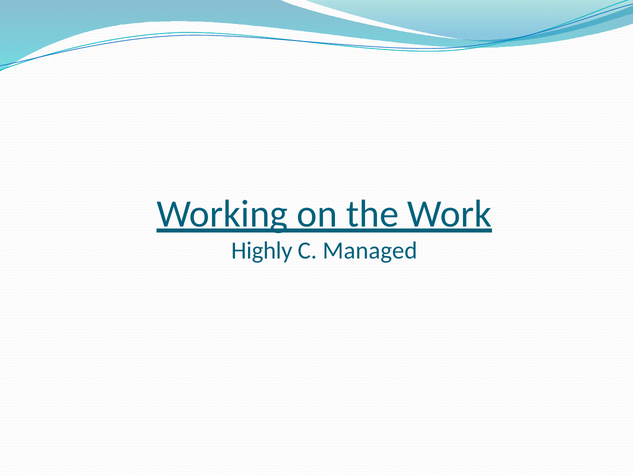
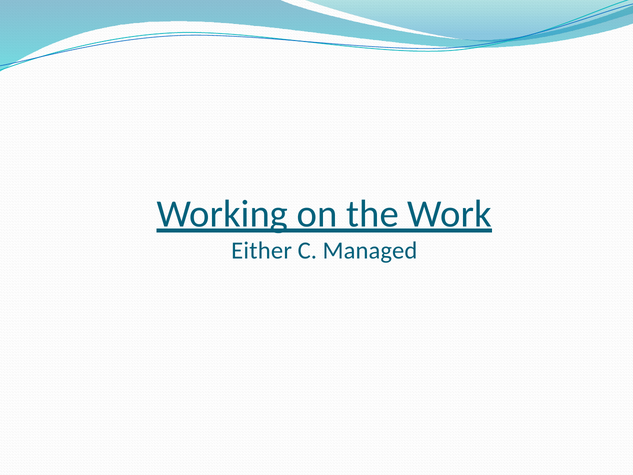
Highly: Highly -> Either
